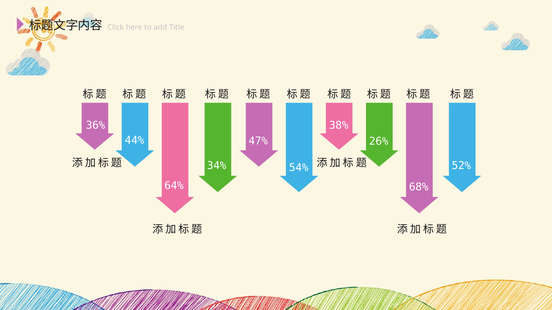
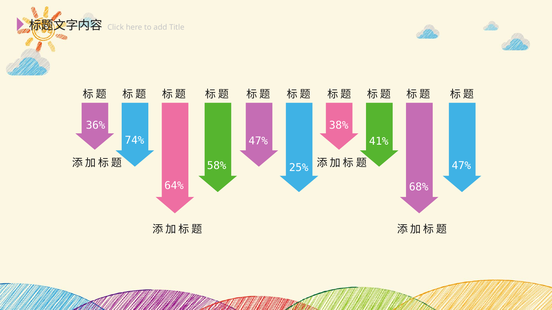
44%: 44% -> 74%
26%: 26% -> 41%
52% at (461, 166): 52% -> 47%
34%: 34% -> 58%
54%: 54% -> 25%
